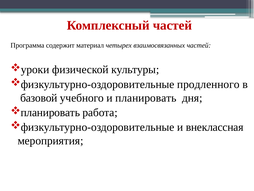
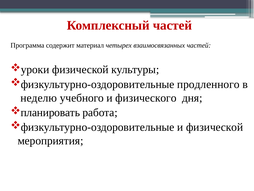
базовой: базовой -> неделю
и планировать: планировать -> физического
и внеклассная: внеклассная -> физической
